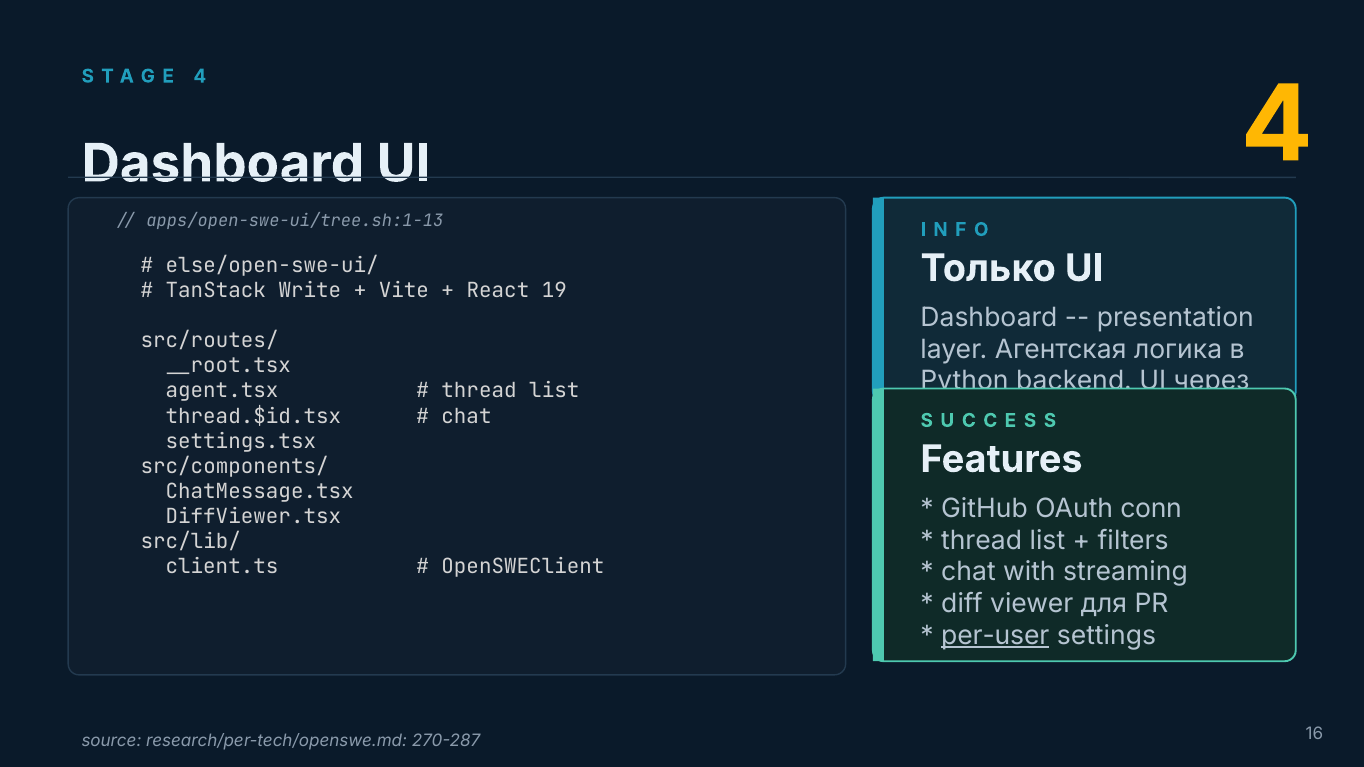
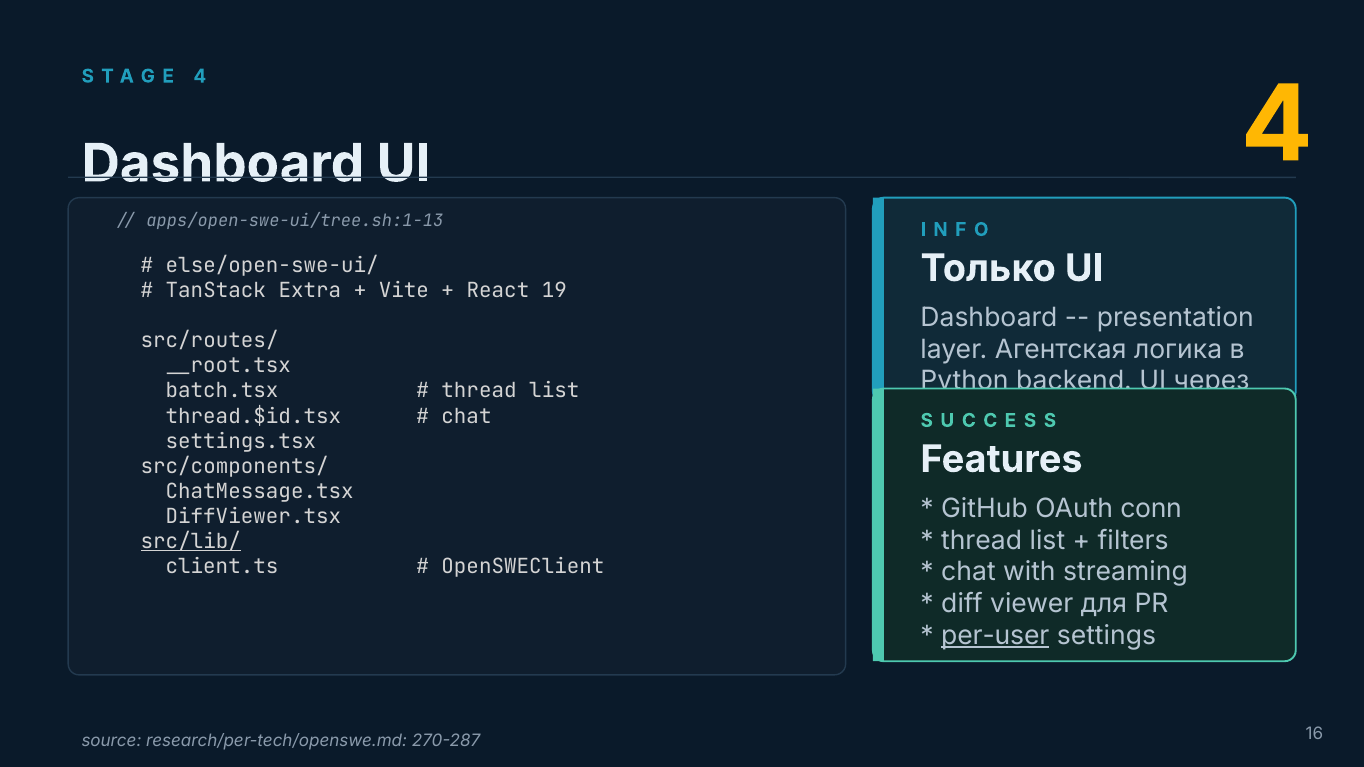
Write: Write -> Extra
agent.tsx: agent.tsx -> batch.tsx
src/lib/ underline: none -> present
